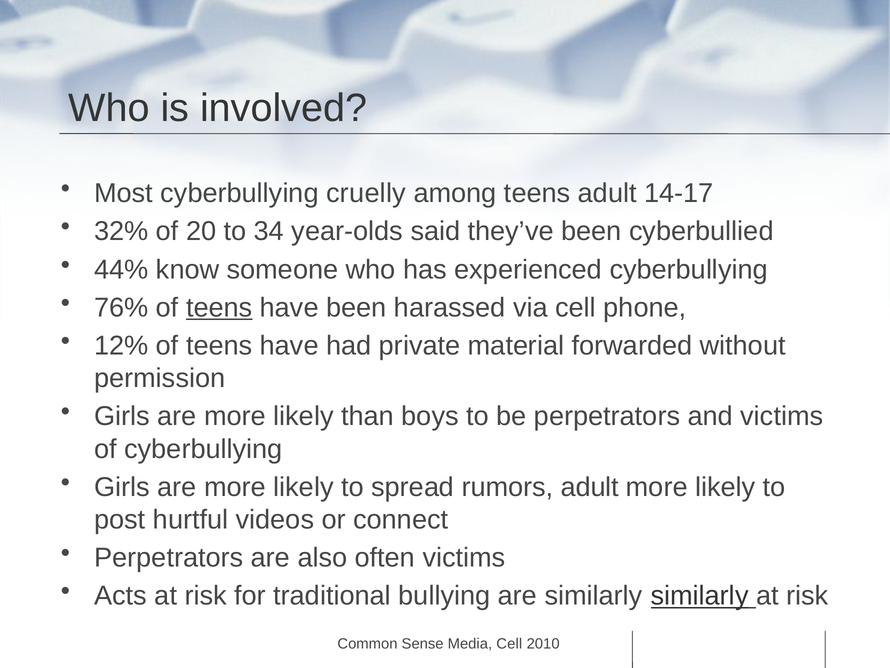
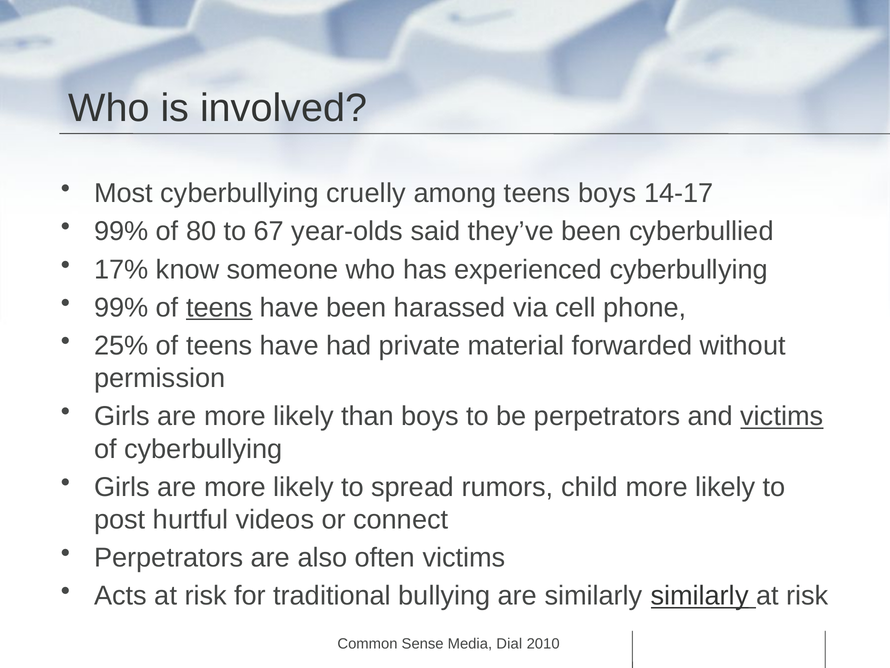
teens adult: adult -> boys
32% at (121, 231): 32% -> 99%
20: 20 -> 80
34: 34 -> 67
44%: 44% -> 17%
76% at (121, 307): 76% -> 99%
12%: 12% -> 25%
victims at (782, 416) underline: none -> present
rumors adult: adult -> child
Media Cell: Cell -> Dial
